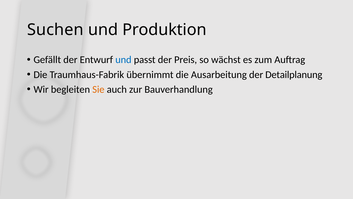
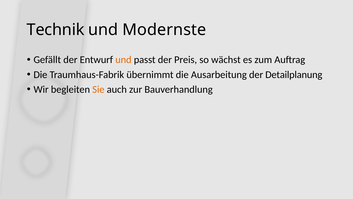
Suchen: Suchen -> Technik
Produktion: Produktion -> Modernste
und at (123, 60) colour: blue -> orange
